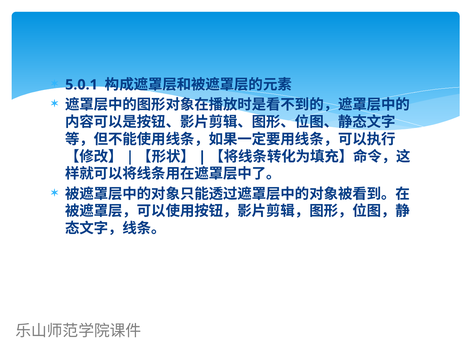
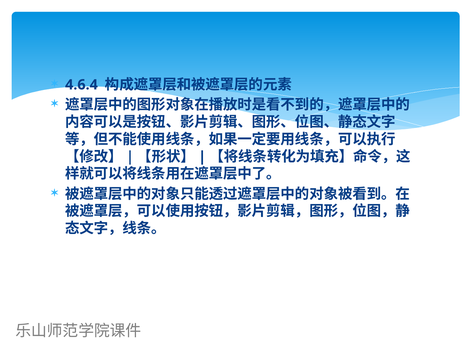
5.0.1: 5.0.1 -> 4.6.4
